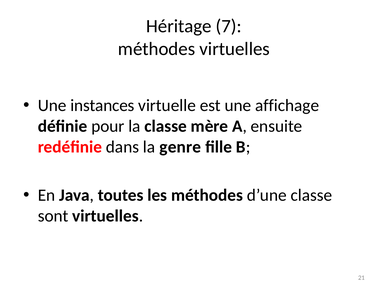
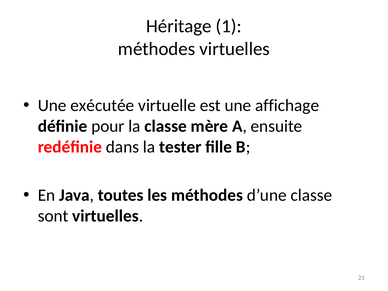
7: 7 -> 1
instances: instances -> exécutée
genre: genre -> tester
